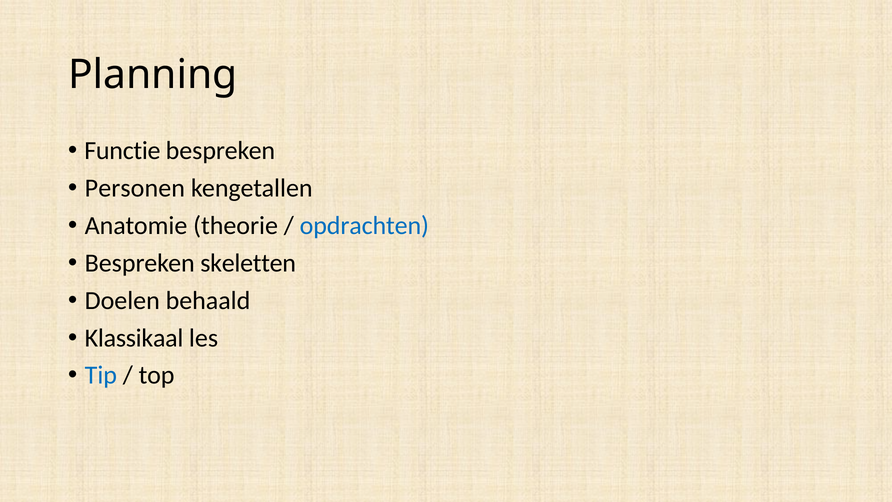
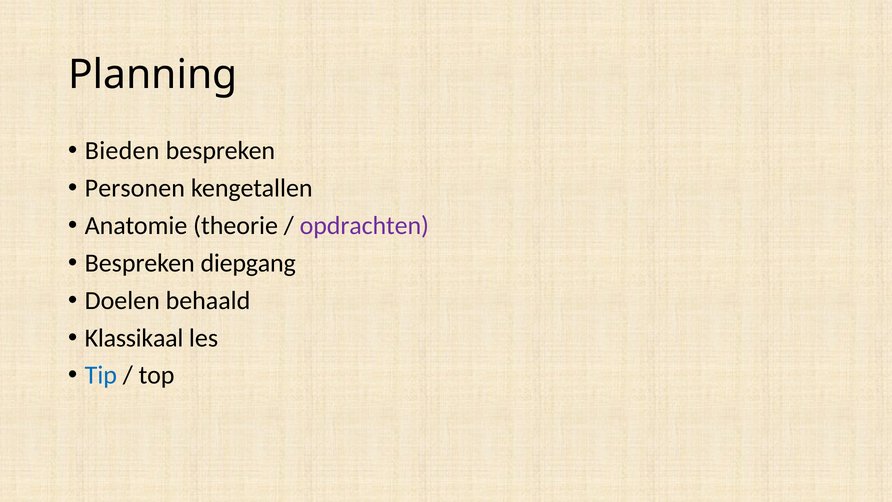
Functie: Functie -> Bieden
opdrachten colour: blue -> purple
skeletten: skeletten -> diepgang
